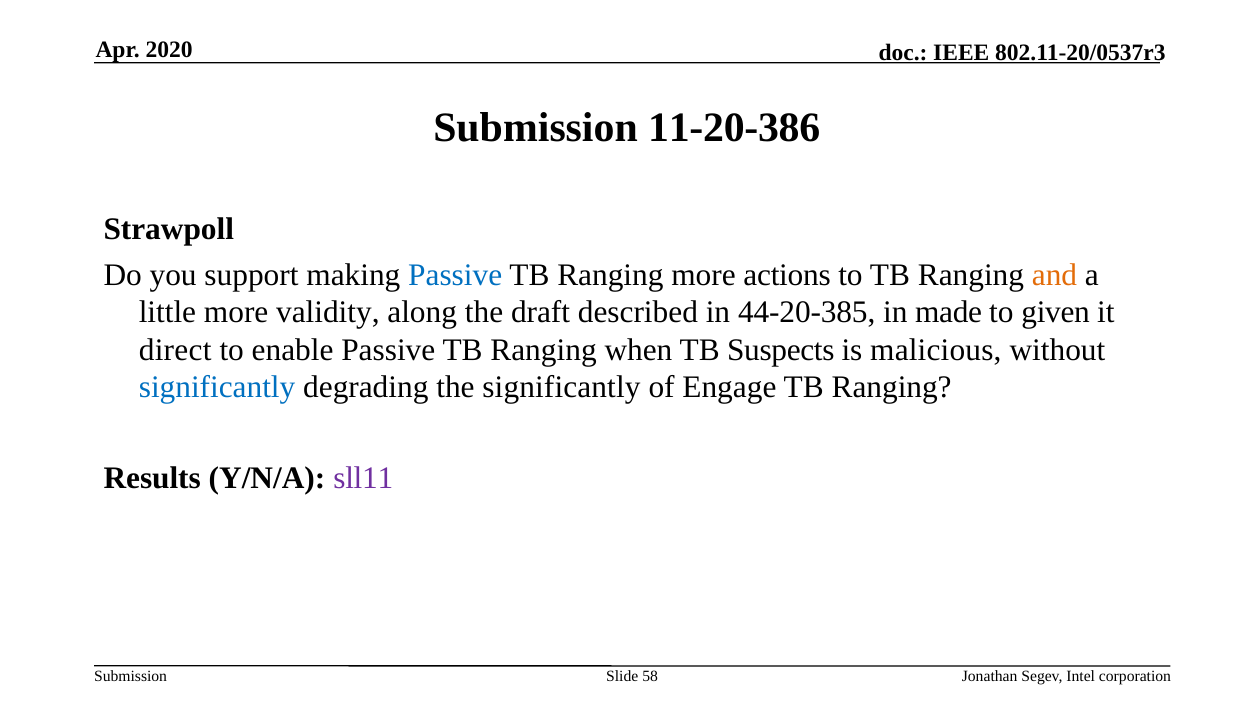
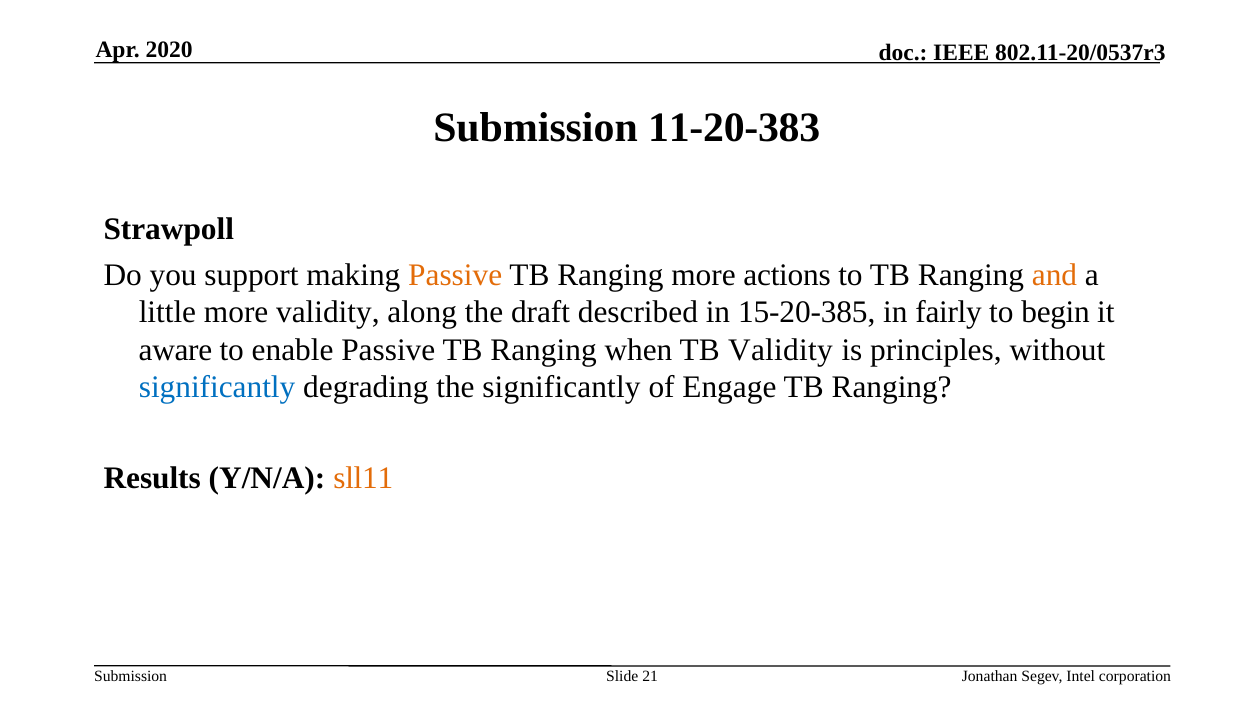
11-20-386: 11-20-386 -> 11-20-383
Passive at (455, 275) colour: blue -> orange
44-20-385: 44-20-385 -> 15-20-385
made: made -> fairly
given: given -> begin
direct: direct -> aware
TB Suspects: Suspects -> Validity
malicious: malicious -> principles
sll11 colour: purple -> orange
58: 58 -> 21
